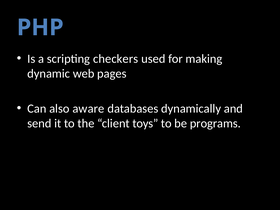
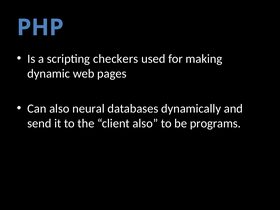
aware: aware -> neural
client toys: toys -> also
